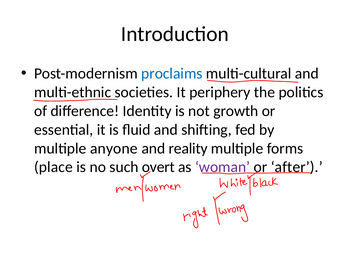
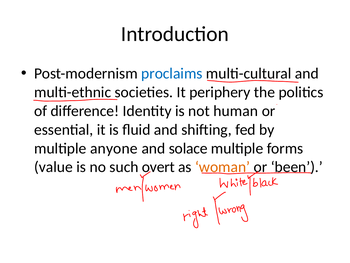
growth: growth -> human
reality: reality -> solace
place: place -> value
woman colour: purple -> orange
after: after -> been
